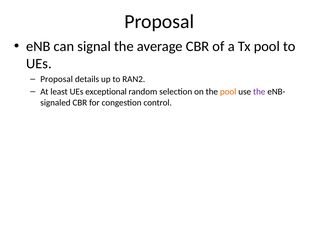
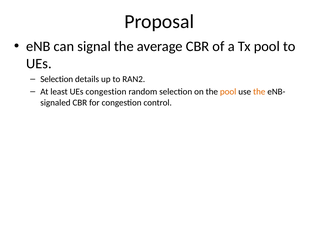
Proposal at (57, 79): Proposal -> Selection
UEs exceptional: exceptional -> congestion
the at (259, 92) colour: purple -> orange
